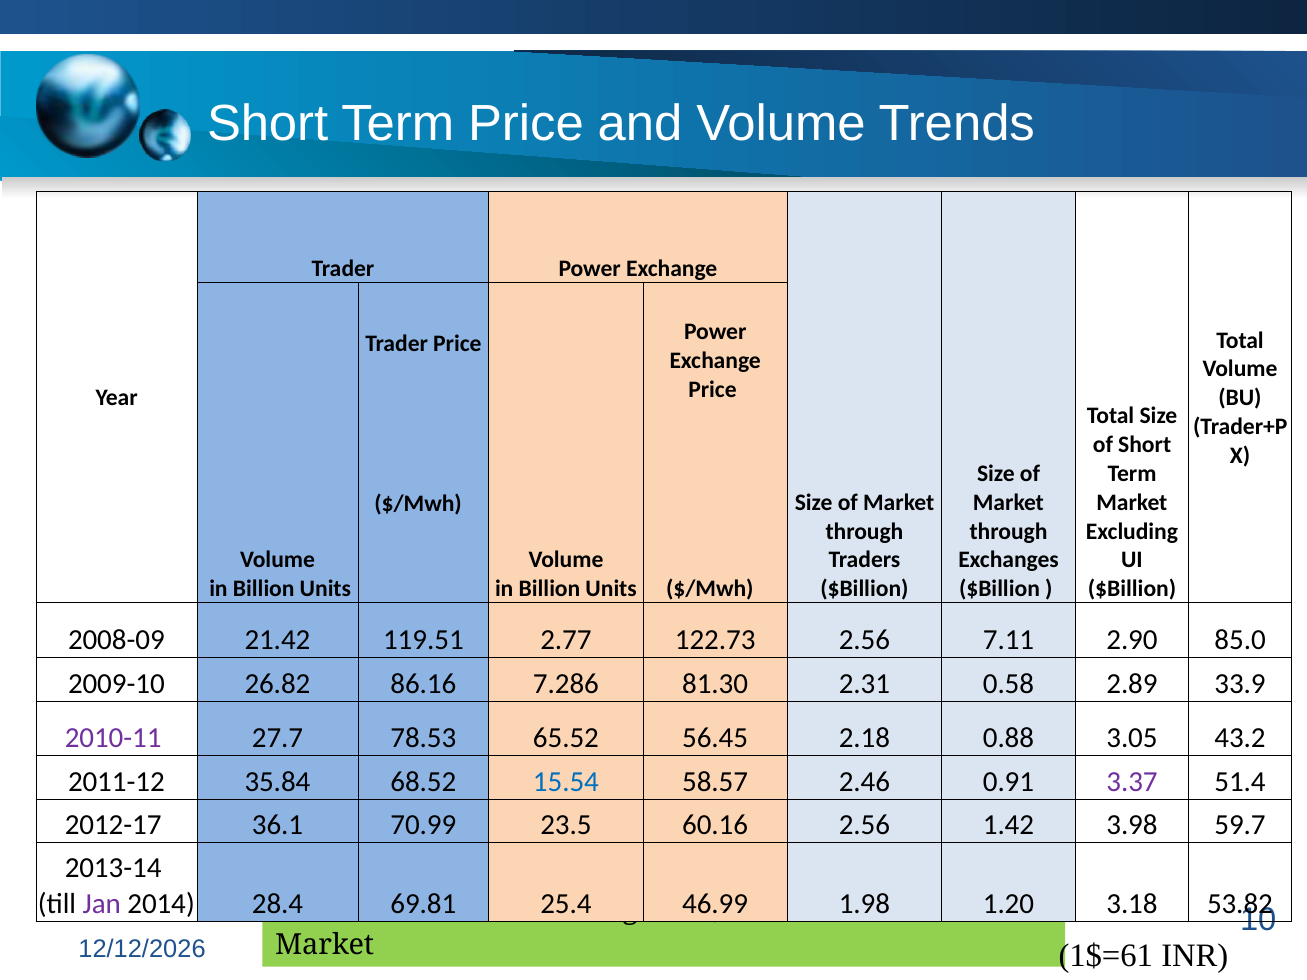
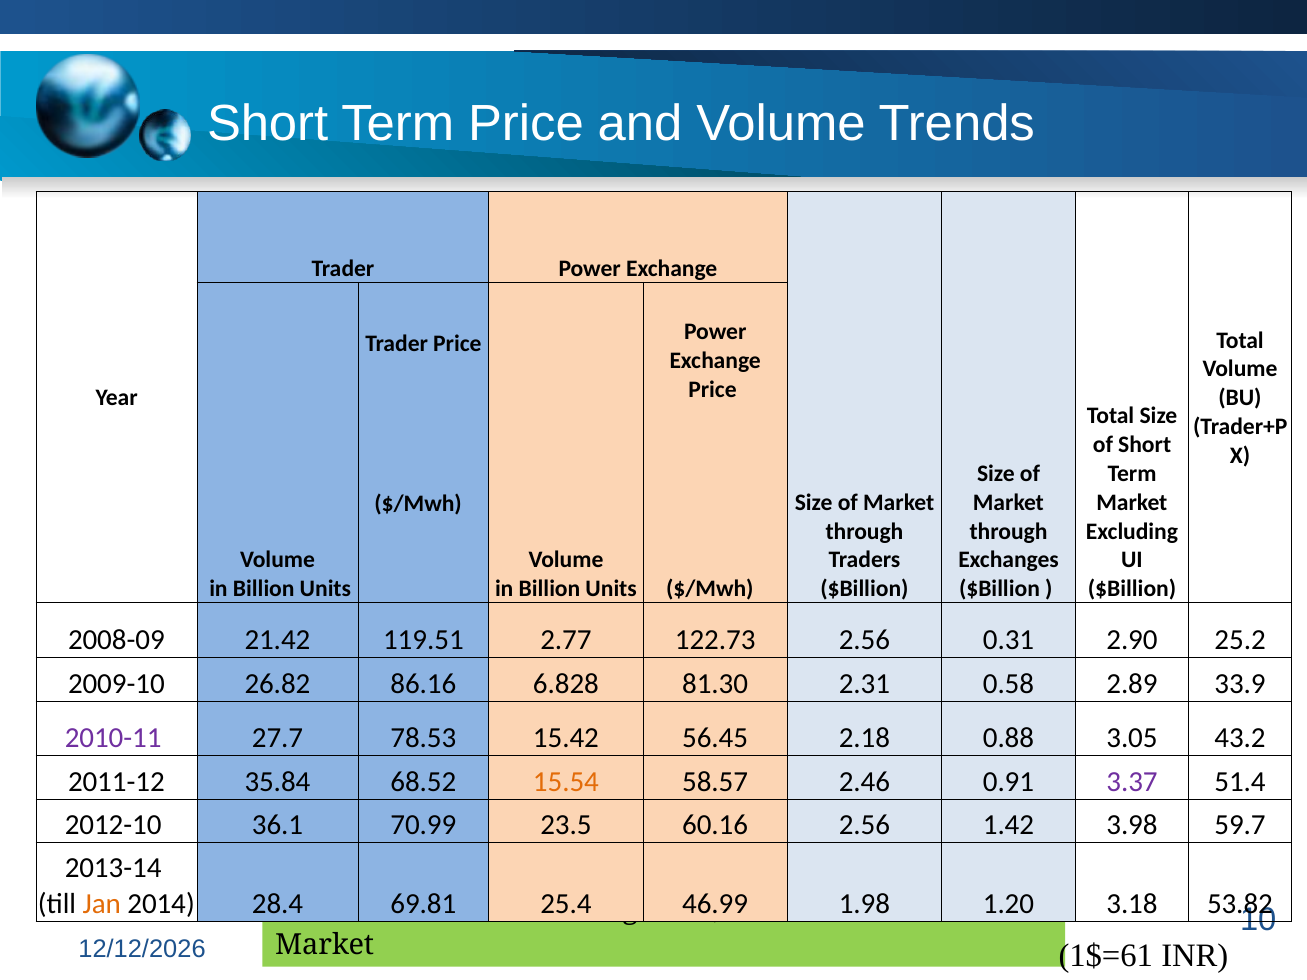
7.11: 7.11 -> 0.31
85.0: 85.0 -> 25.2
7.286: 7.286 -> 6.828
65.52: 65.52 -> 15.42
15.54 colour: blue -> orange
2012-17: 2012-17 -> 2012-10
Jan colour: purple -> orange
